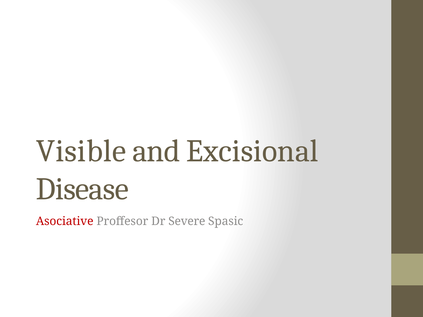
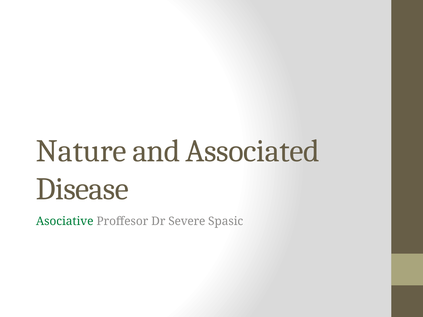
Visible: Visible -> Nature
Excisional: Excisional -> Associated
Asociative colour: red -> green
